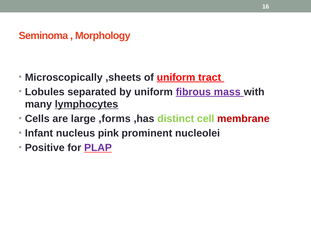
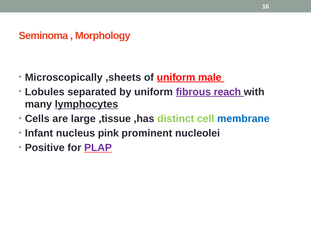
tract: tract -> male
mass: mass -> reach
,forms: ,forms -> ,tissue
membrane colour: red -> blue
